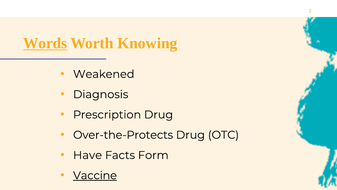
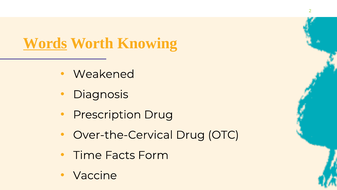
Over-the-Protects: Over-the-Protects -> Over-the-Cervical
Have: Have -> Time
Vaccine underline: present -> none
